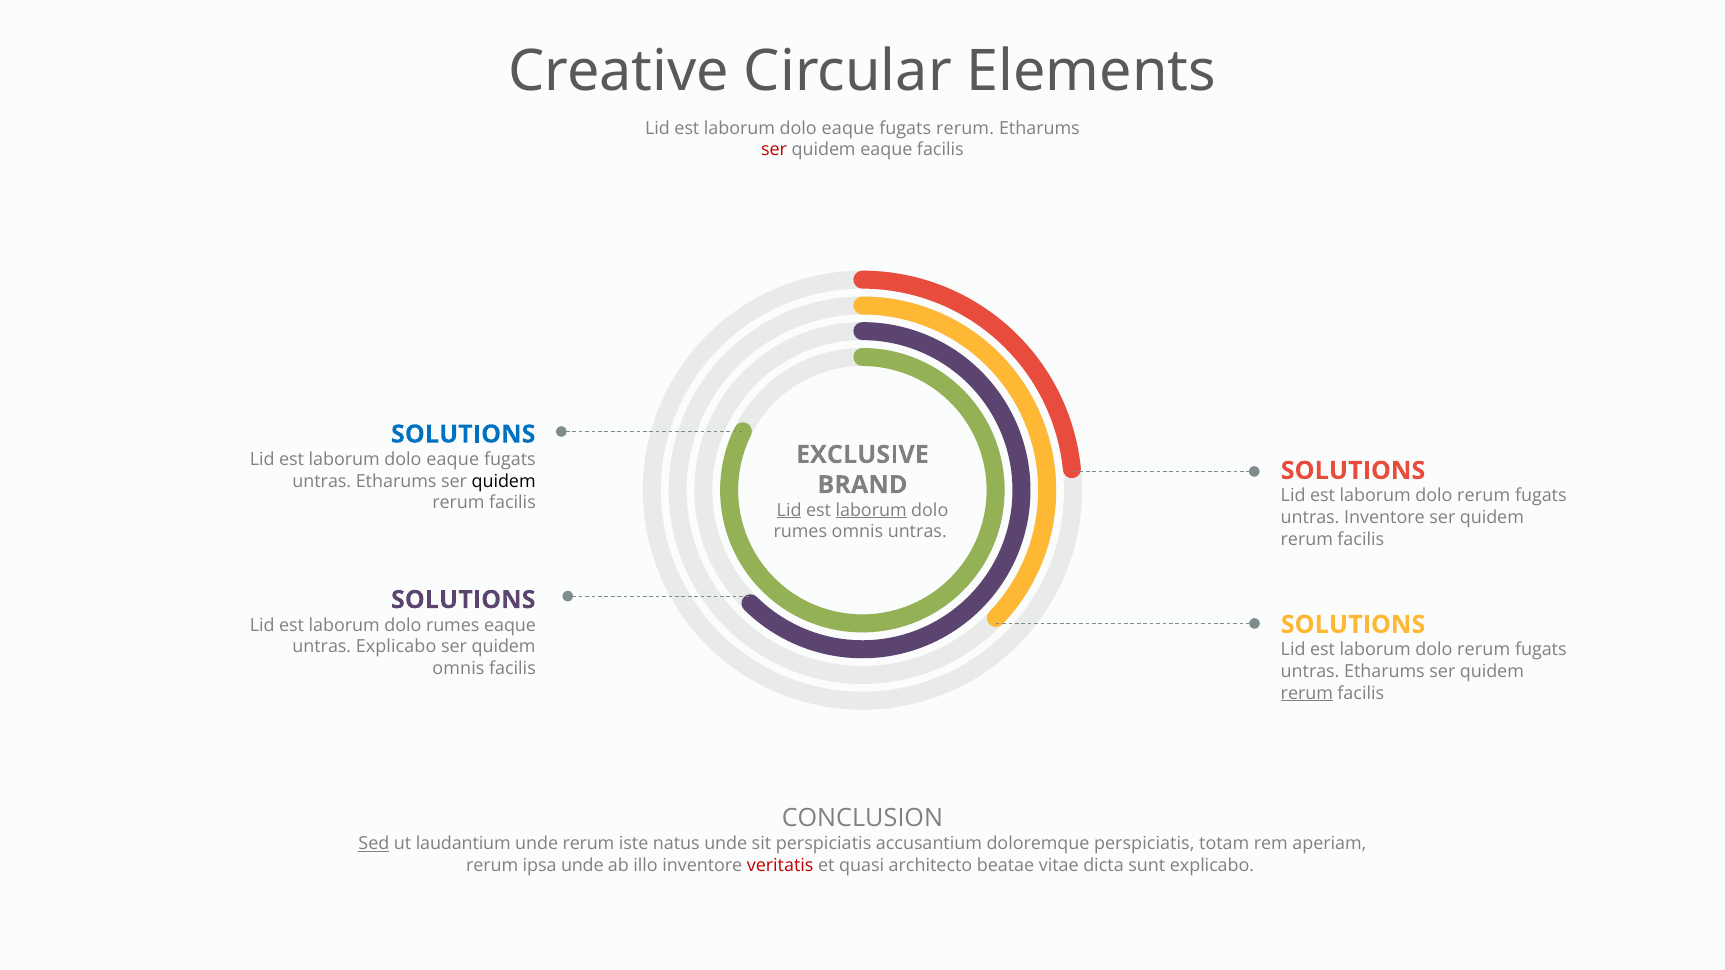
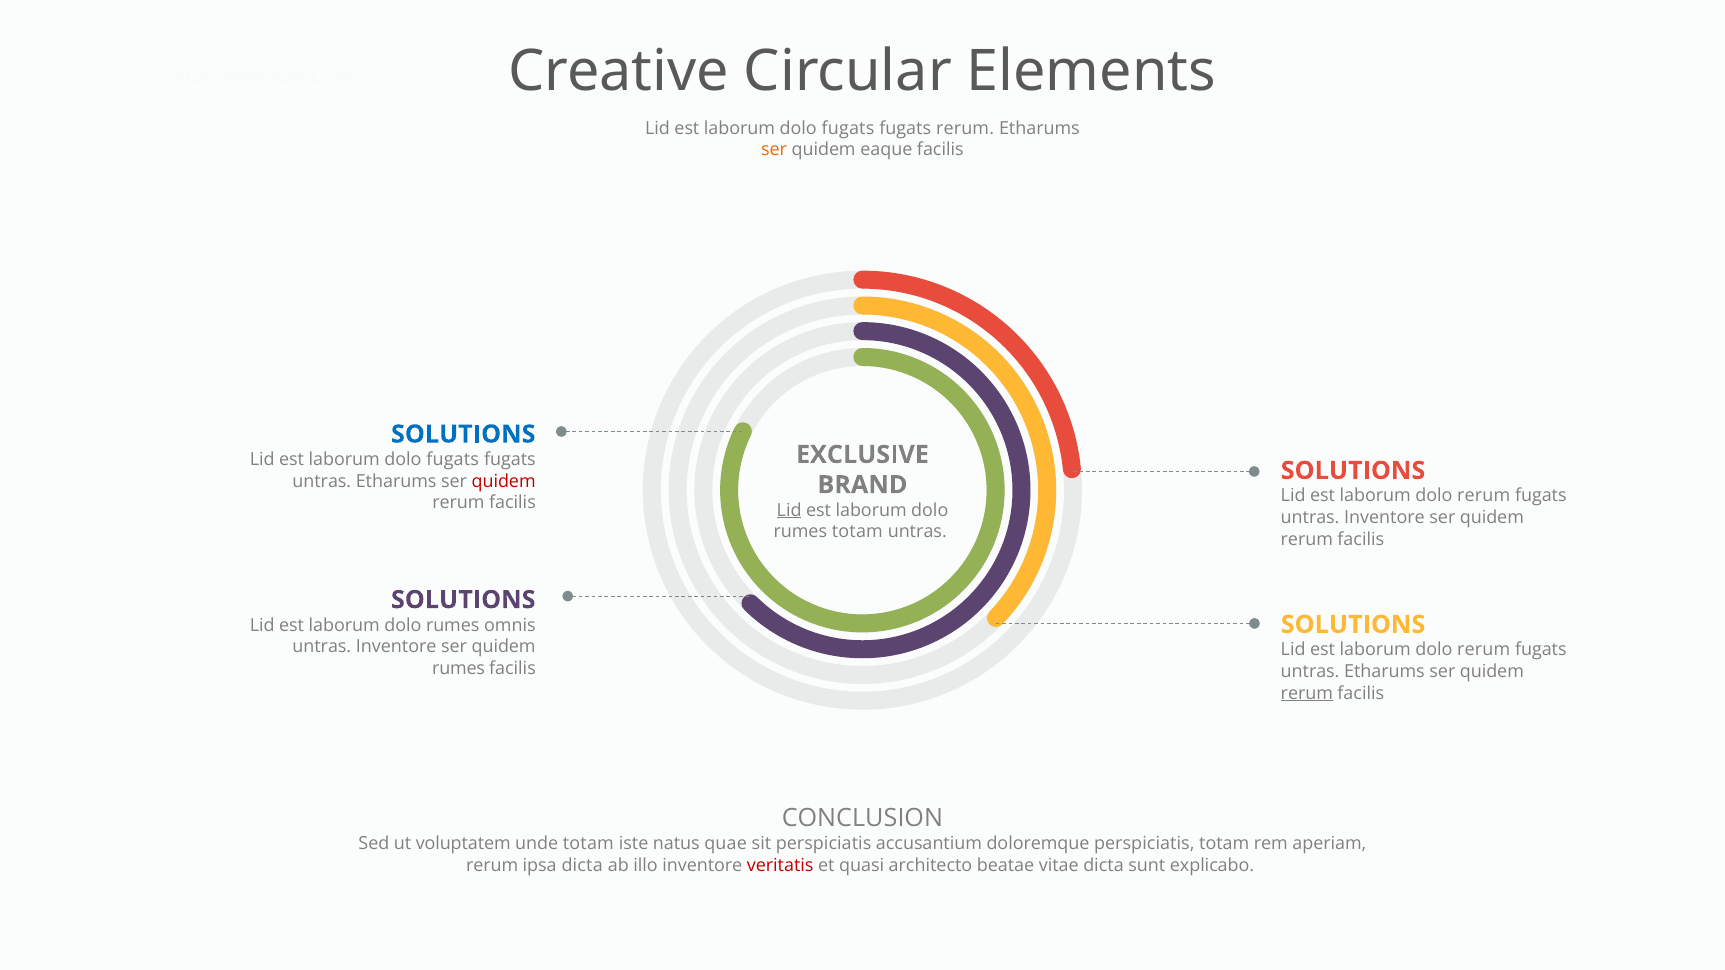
eaque at (848, 128): eaque -> fugats
ser at (774, 150) colour: red -> orange
eaque at (453, 460): eaque -> fugats
quidem at (504, 481) colour: black -> red
laborum at (871, 510) underline: present -> none
rumes omnis: omnis -> totam
rumes eaque: eaque -> omnis
Explicabo at (396, 647): Explicabo -> Inventore
omnis at (458, 669): omnis -> rumes
Sed underline: present -> none
laudantium: laudantium -> voluptatem
unde rerum: rerum -> totam
natus unde: unde -> quae
ipsa unde: unde -> dicta
